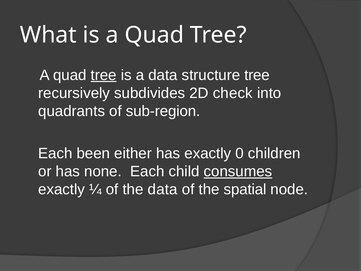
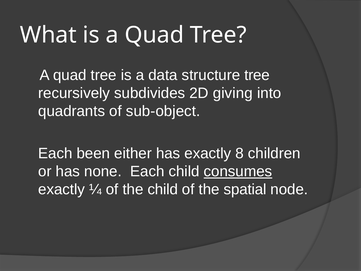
tree at (104, 75) underline: present -> none
check: check -> giving
sub-region: sub-region -> sub-object
0: 0 -> 8
the data: data -> child
